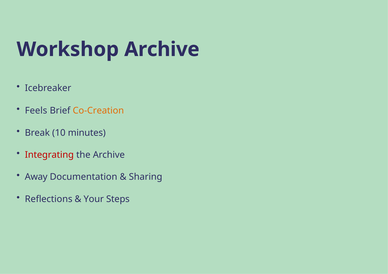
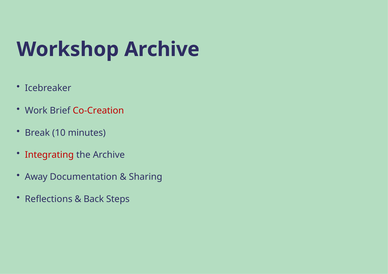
Feels: Feels -> Work
Co-Creation colour: orange -> red
Your: Your -> Back
